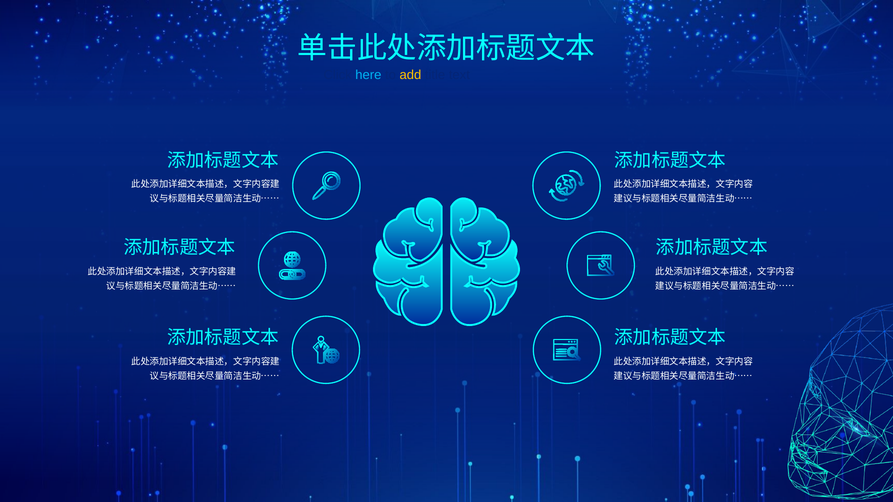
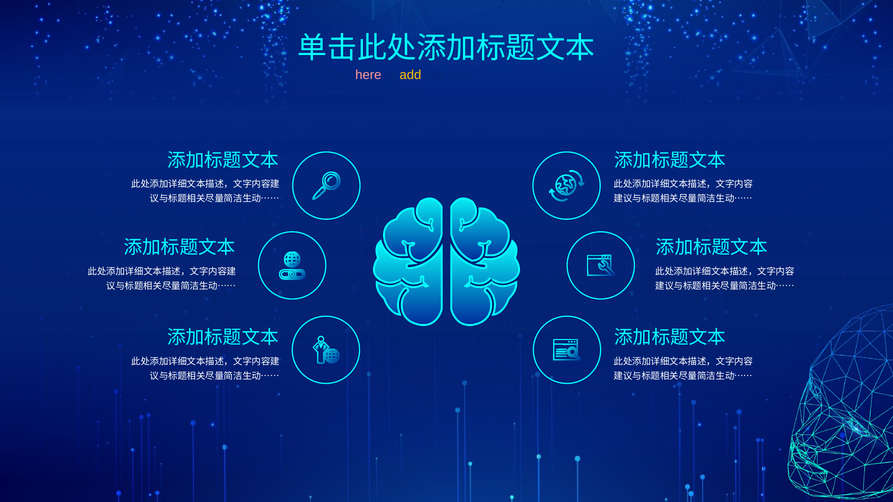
here colour: light blue -> pink
